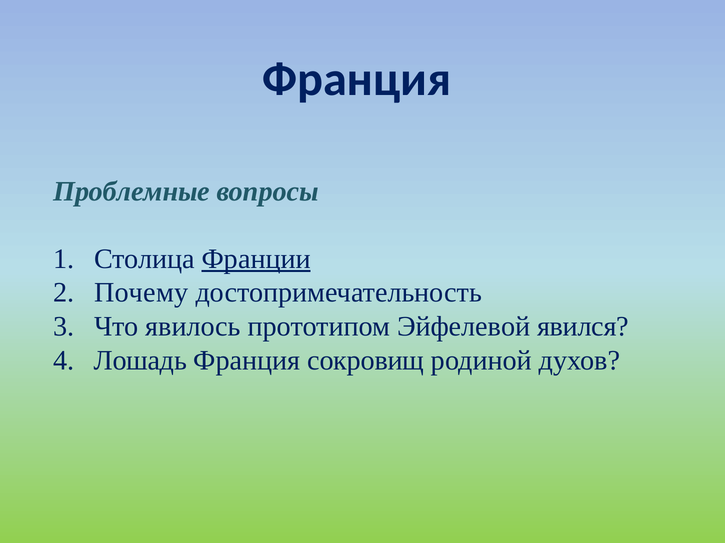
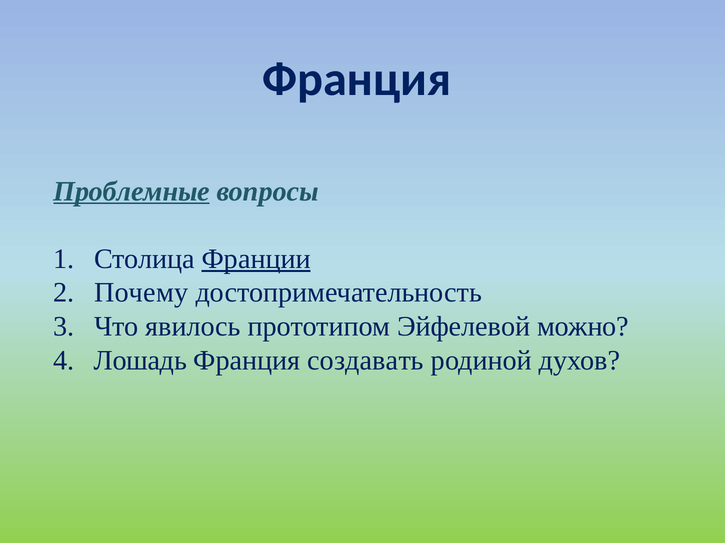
Проблемные underline: none -> present
явился: явился -> можно
сокровищ: сокровищ -> создавать
